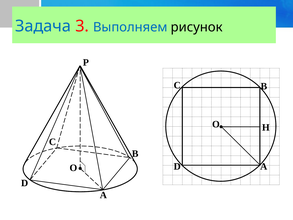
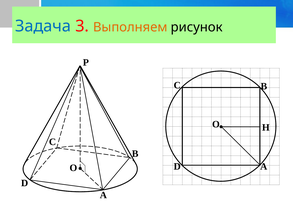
Выполняем colour: blue -> orange
